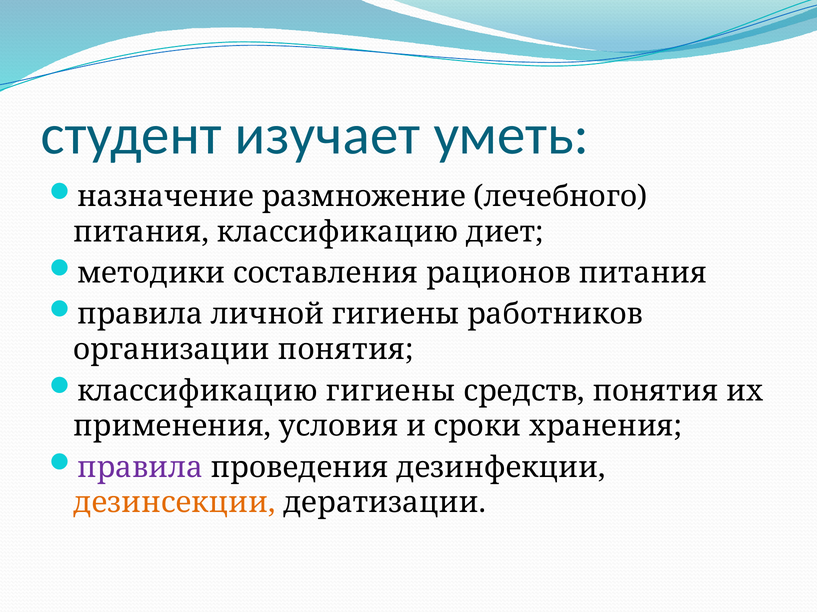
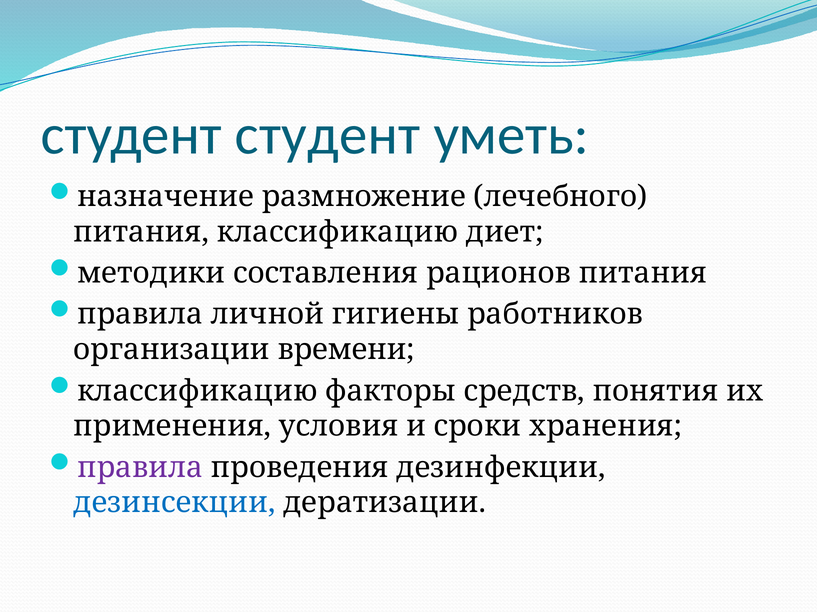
студент изучает: изучает -> студент
организации понятия: понятия -> времени
классификацию гигиены: гигиены -> факторы
дезинсекции colour: orange -> blue
